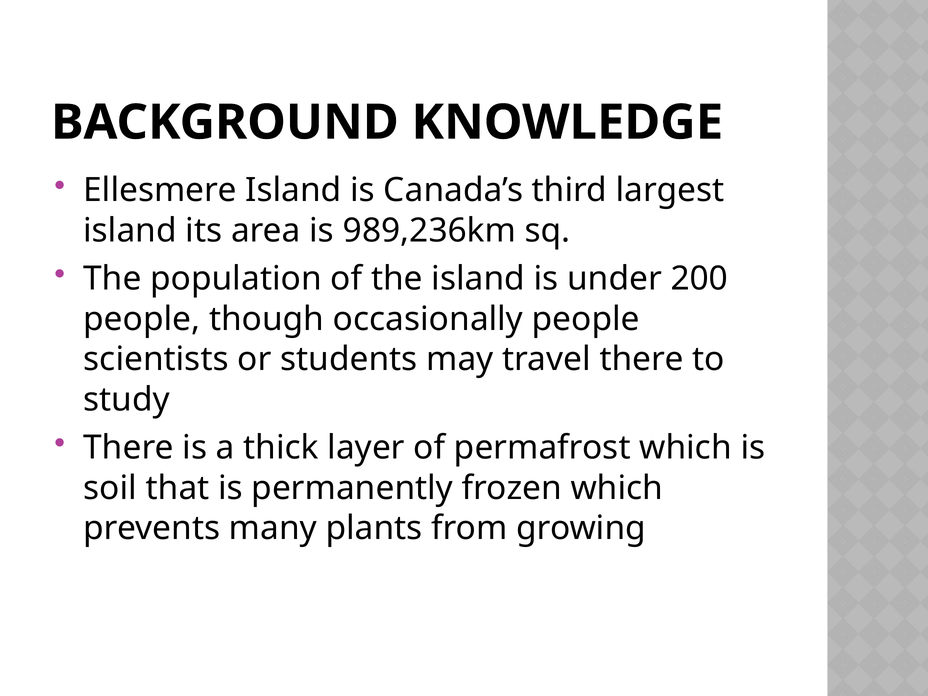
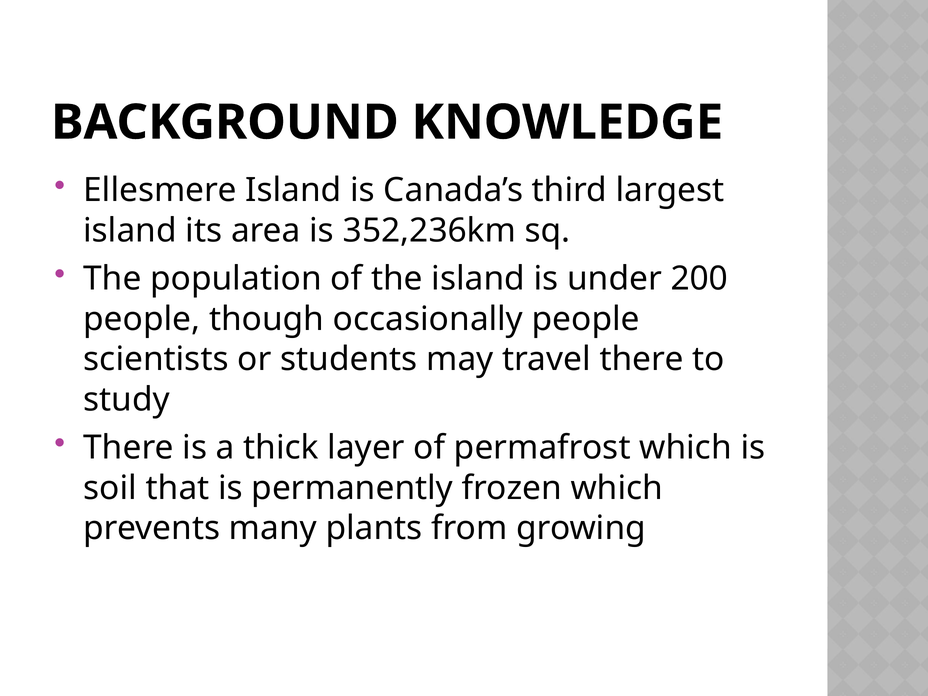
989,236km: 989,236km -> 352,236km
